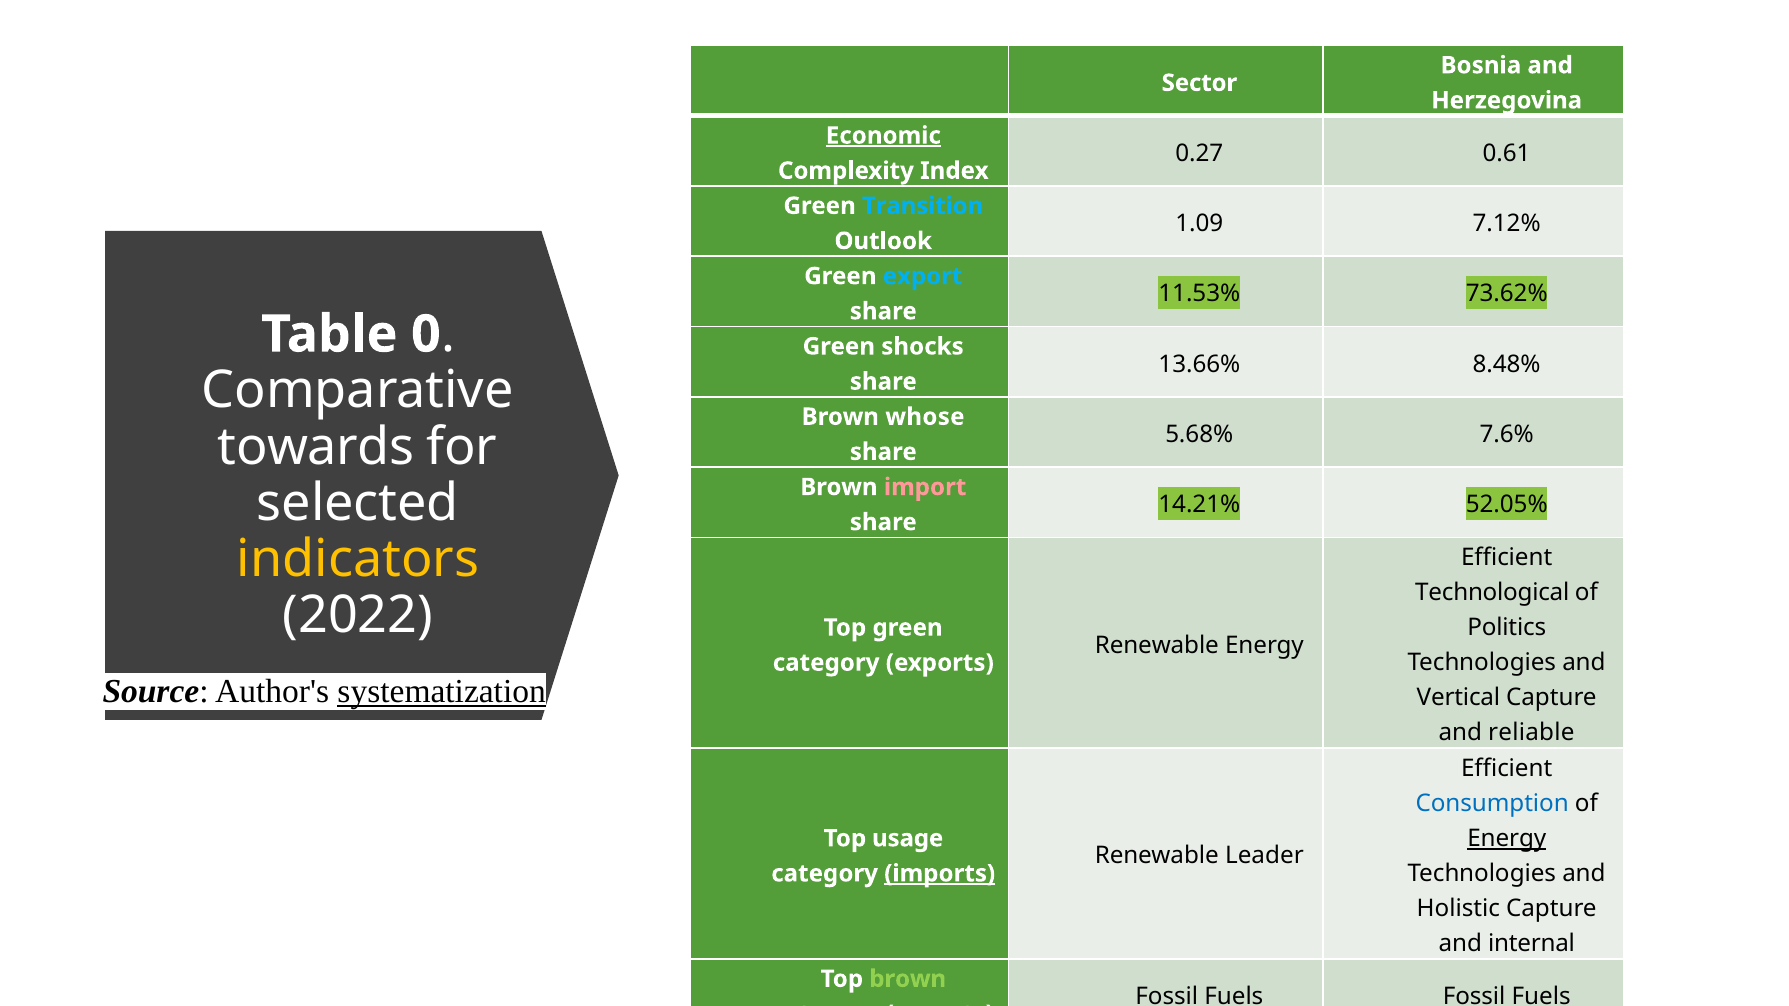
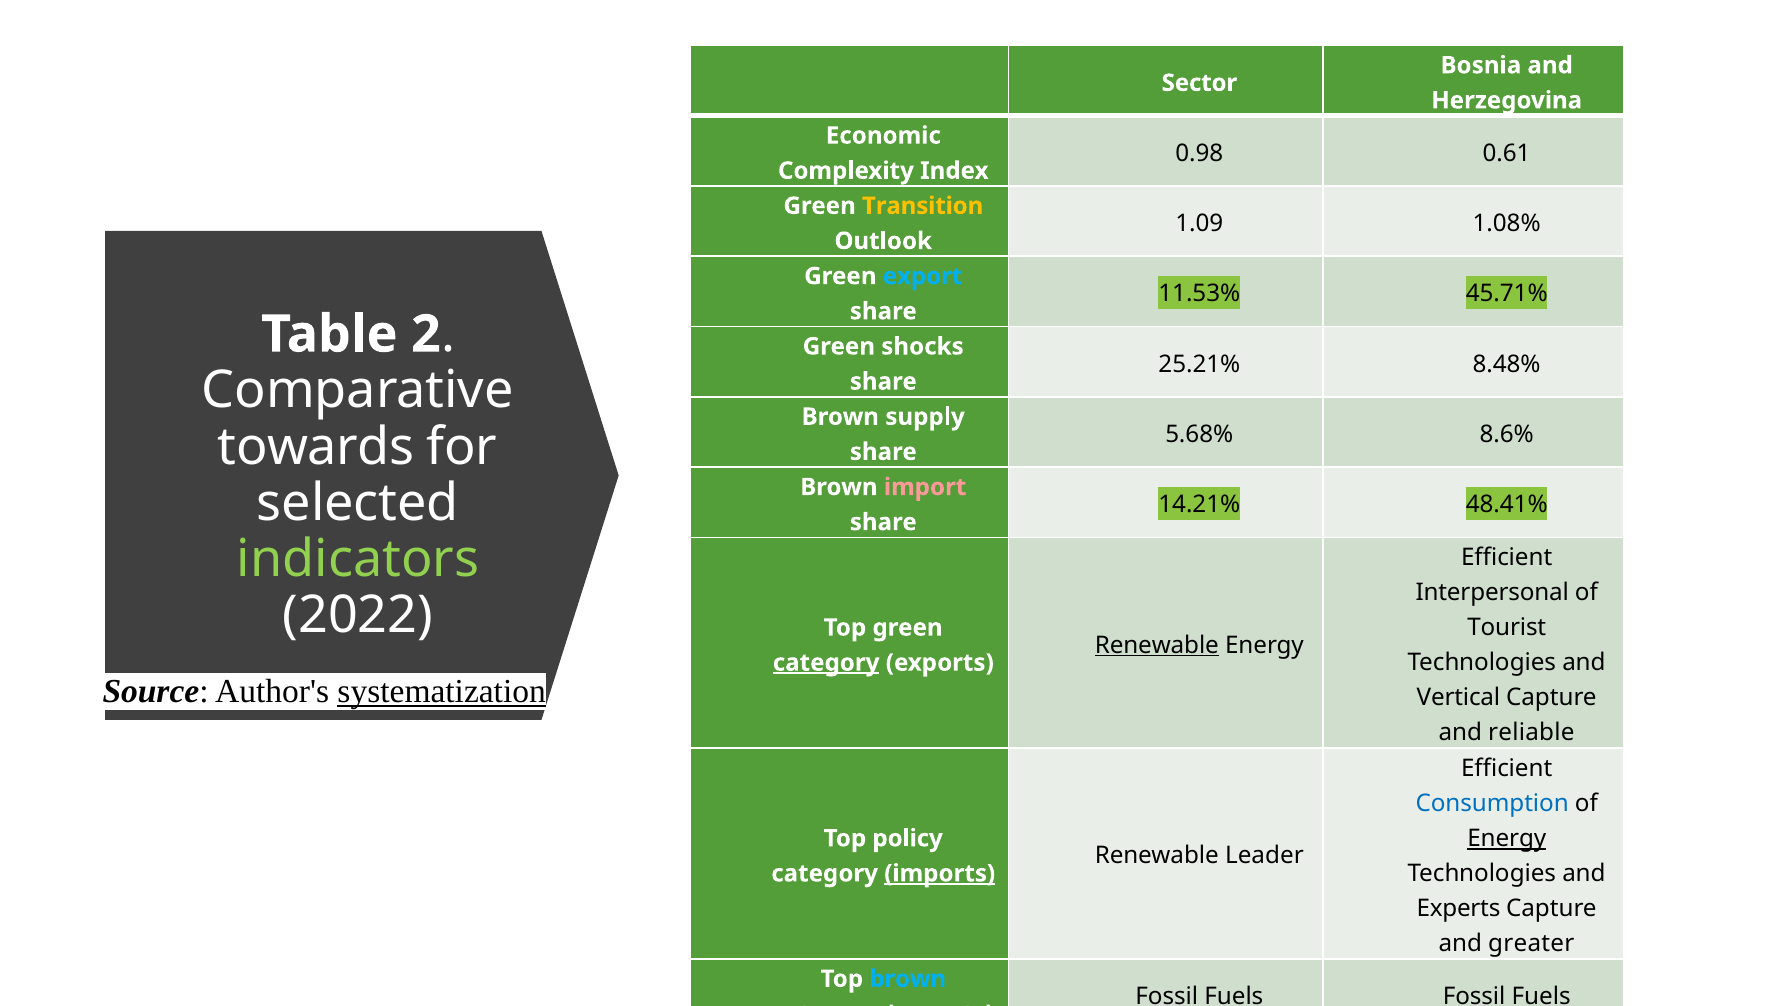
Economic underline: present -> none
0.27: 0.27 -> 0.98
Transition colour: light blue -> yellow
7.12%: 7.12% -> 1.08%
73.62%: 73.62% -> 45.71%
0: 0 -> 2
13.66%: 13.66% -> 25.21%
whose: whose -> supply
7.6%: 7.6% -> 8.6%
52.05%: 52.05% -> 48.41%
indicators colour: yellow -> light green
Technological: Technological -> Interpersonal
Politics: Politics -> Tourist
Renewable at (1157, 645) underline: none -> present
category at (826, 663) underline: none -> present
usage: usage -> policy
Holistic: Holistic -> Experts
internal: internal -> greater
brown at (908, 979) colour: light green -> light blue
